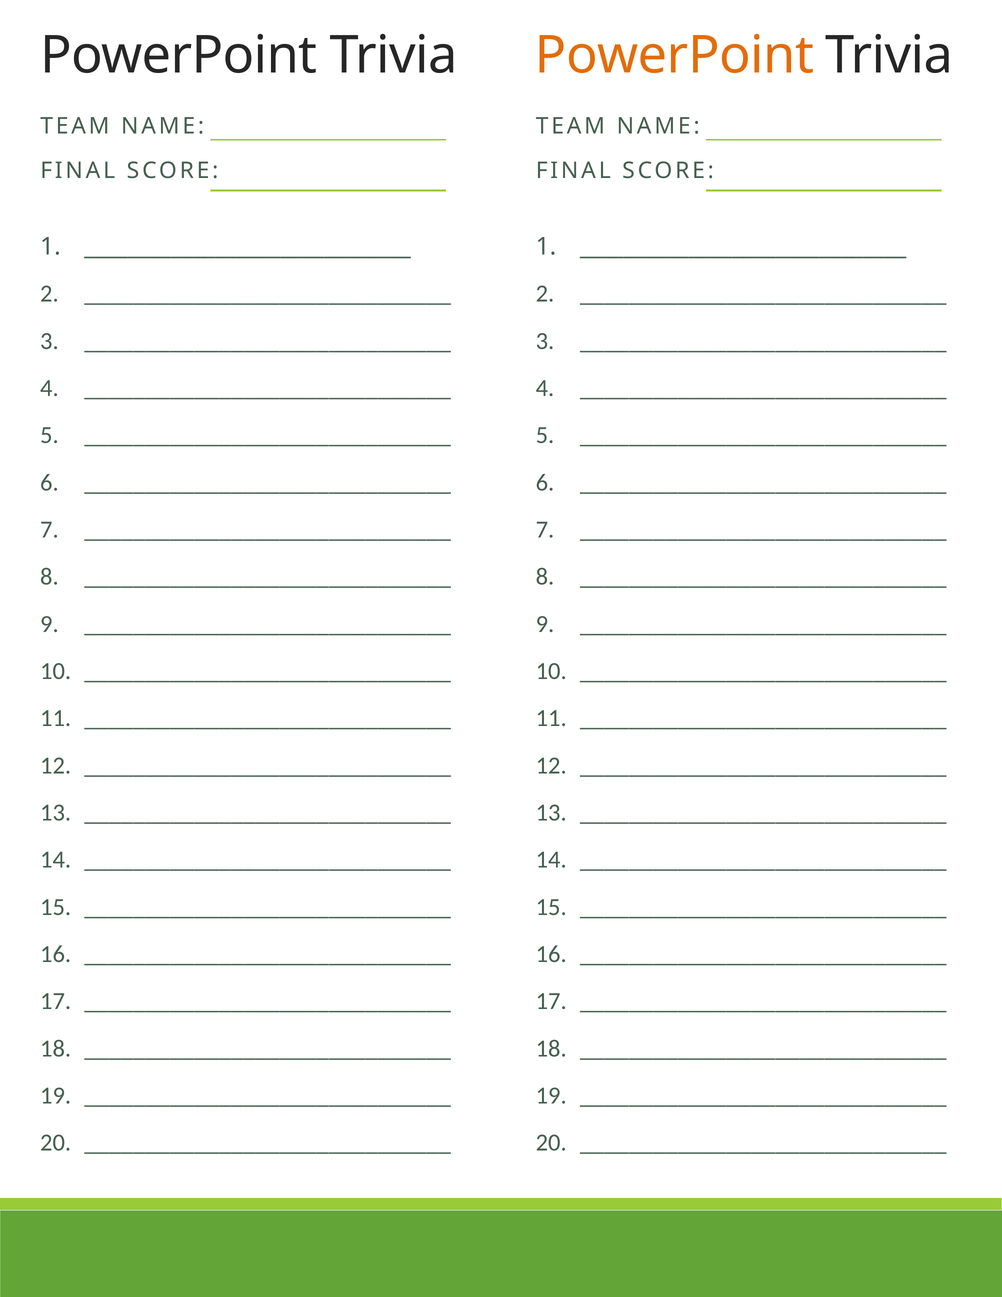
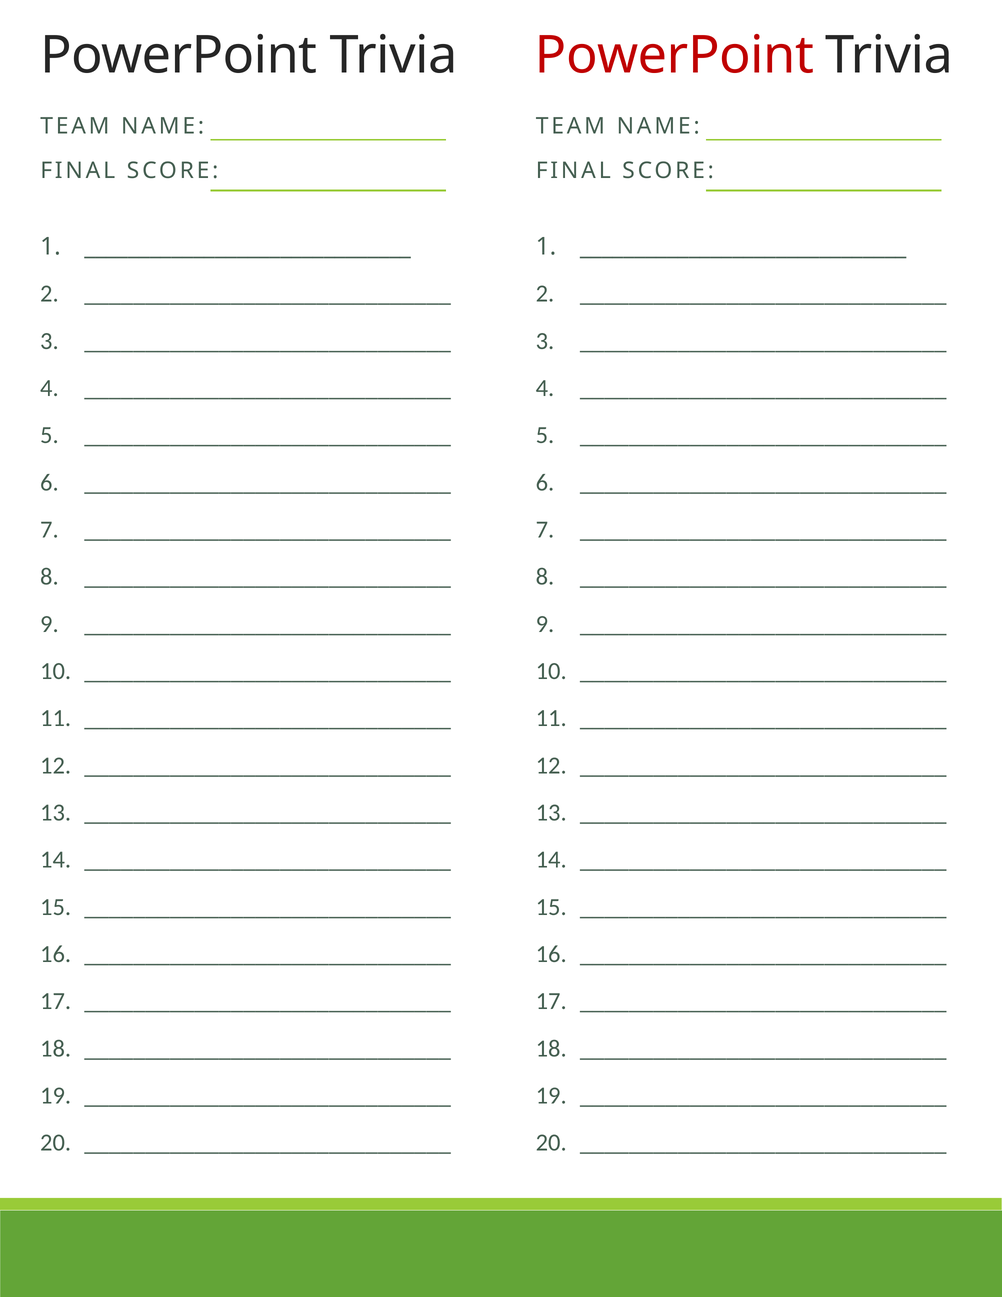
PowerPoint at (675, 55) colour: orange -> red
